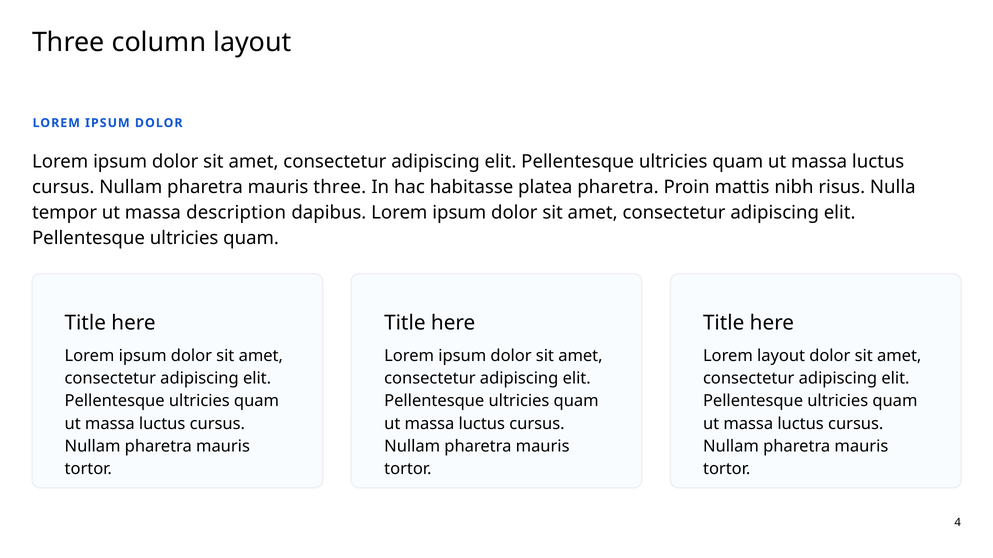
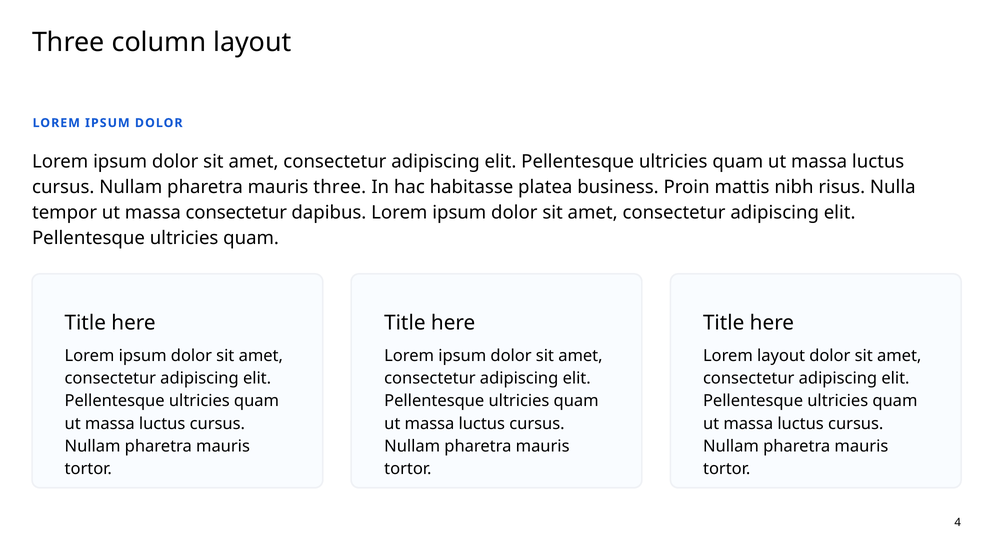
platea pharetra: pharetra -> business
massa description: description -> consectetur
